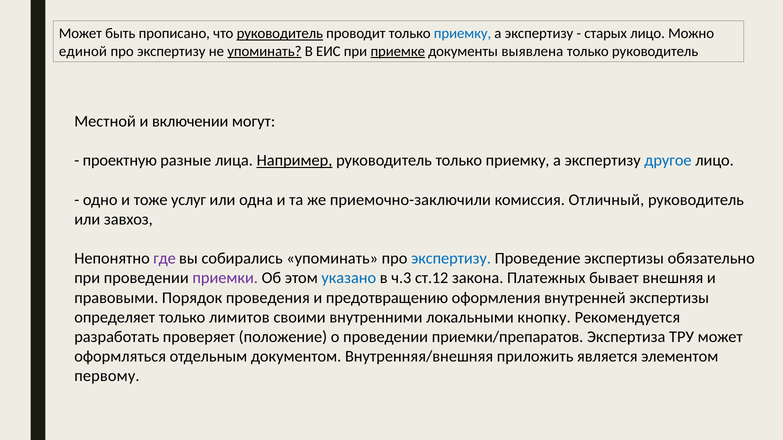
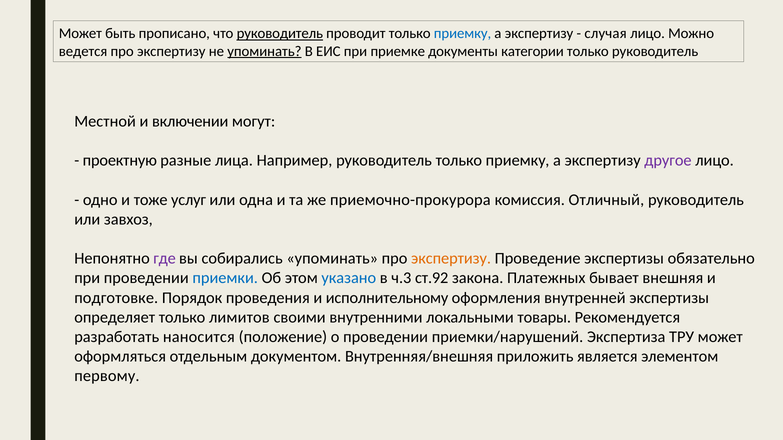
старых: старых -> случая
единой: единой -> ведется
приемке underline: present -> none
выявлена: выявлена -> категории
Например underline: present -> none
другое colour: blue -> purple
приемочно-заключили: приемочно-заключили -> приемочно-прокурора
экспертизу at (451, 259) colour: blue -> orange
приемки colour: purple -> blue
ст.12: ст.12 -> ст.92
правовыми: правовыми -> подготовке
предотвращению: предотвращению -> исполнительному
кнопку: кнопку -> товары
проверяет: проверяет -> наносится
приемки/препаратов: приемки/препаратов -> приемки/нарушений
